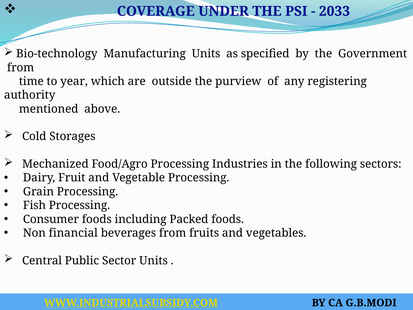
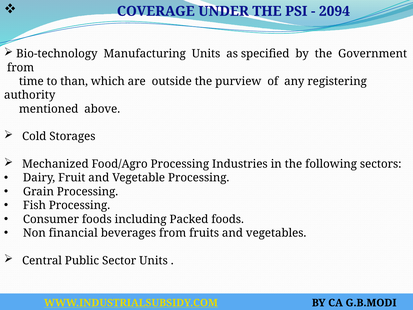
2033: 2033 -> 2094
year: year -> than
